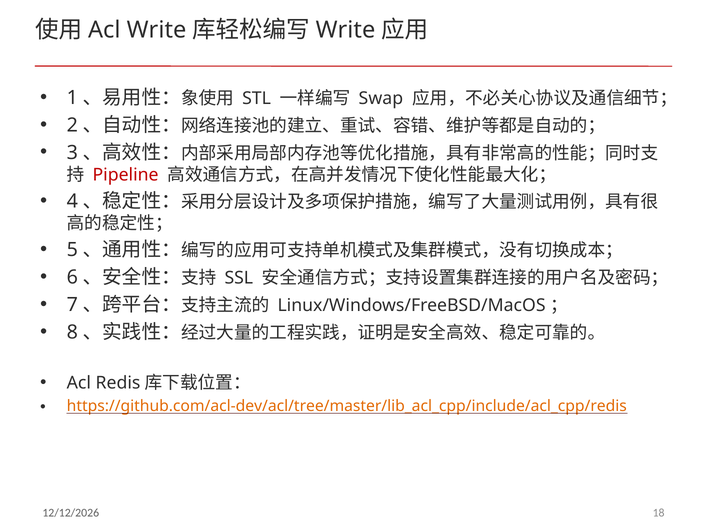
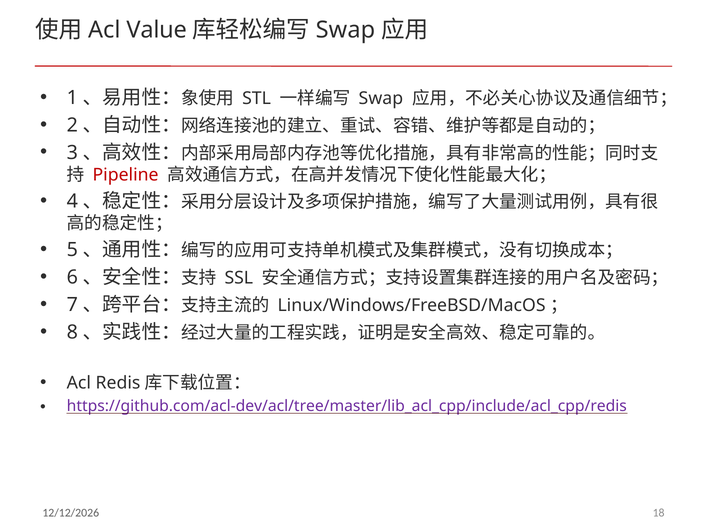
Acl Write: Write -> Value
Write at (345, 30): Write -> Swap
https://github.com/acl-dev/acl/tree/master/lib_acl_cpp/include/acl_cpp/redis colour: orange -> purple
